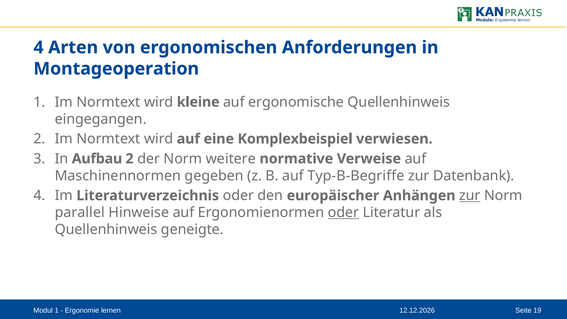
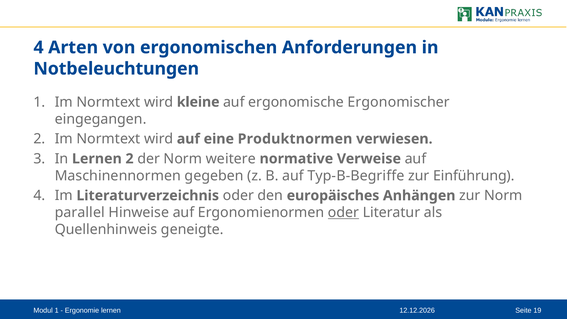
Montageoperation: Montageoperation -> Notbeleuchtungen
ergonomische Quellenhinweis: Quellenhinweis -> Ergonomischer
Komplexbeispiel: Komplexbeispiel -> Produktnormen
In Aufbau: Aufbau -> Lernen
Datenbank: Datenbank -> Einführung
europäischer: europäischer -> europäisches
zur at (470, 196) underline: present -> none
